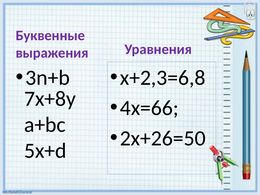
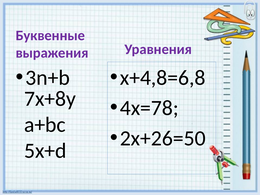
x+2,3=6,8: x+2,3=6,8 -> x+4,8=6,8
4x=66: 4x=66 -> 4x=78
